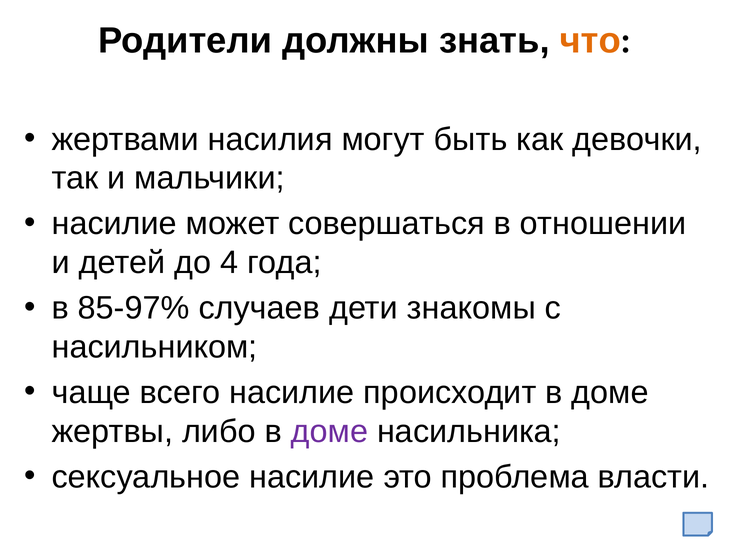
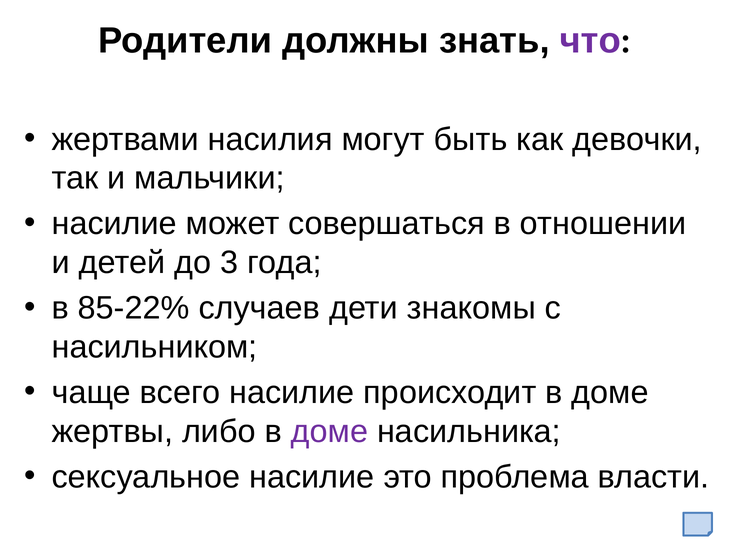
что colour: orange -> purple
4: 4 -> 3
85-97%: 85-97% -> 85-22%
